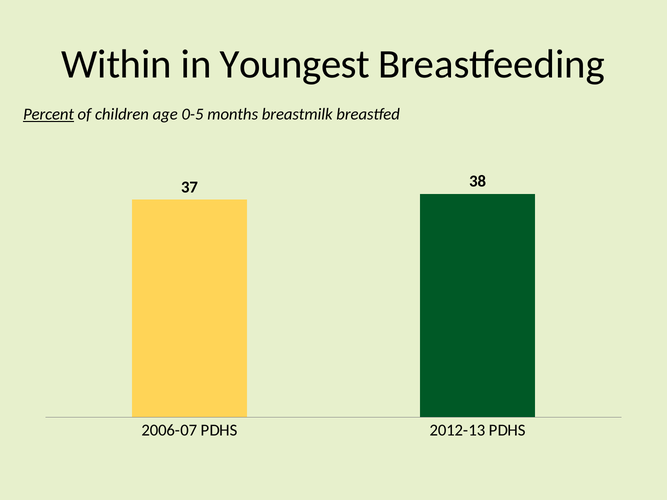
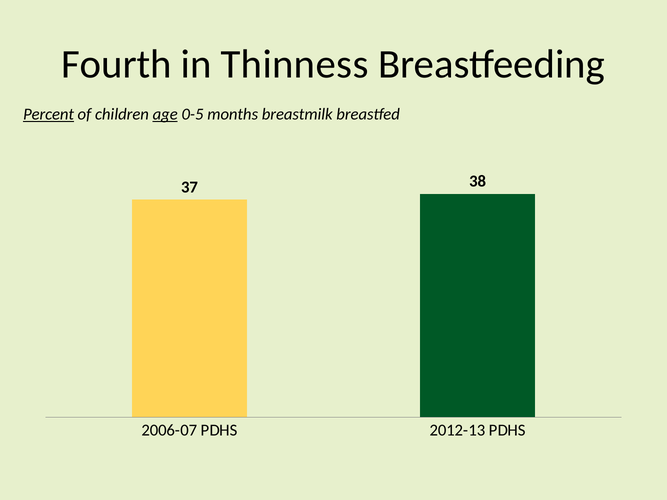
Within: Within -> Fourth
Youngest: Youngest -> Thinness
age underline: none -> present
